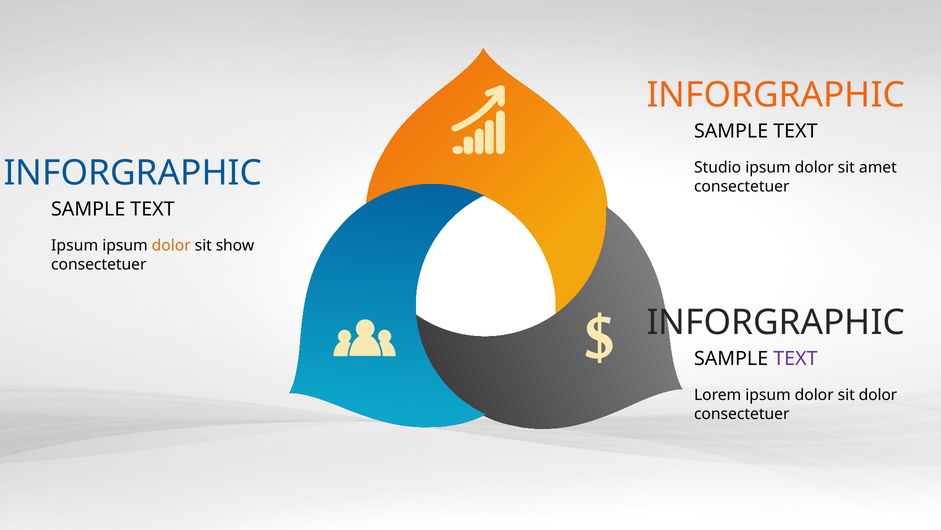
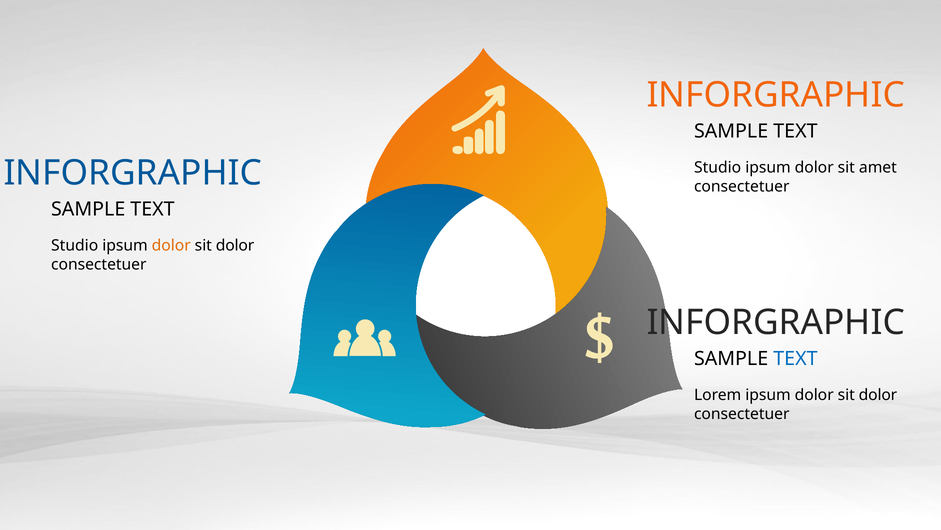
Ipsum at (75, 245): Ipsum -> Studio
show at (235, 245): show -> dolor
TEXT at (795, 358) colour: purple -> blue
